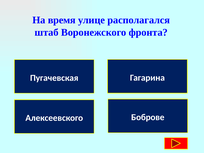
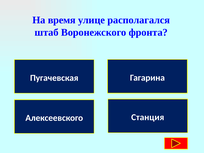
Боброве: Боброве -> Станция
